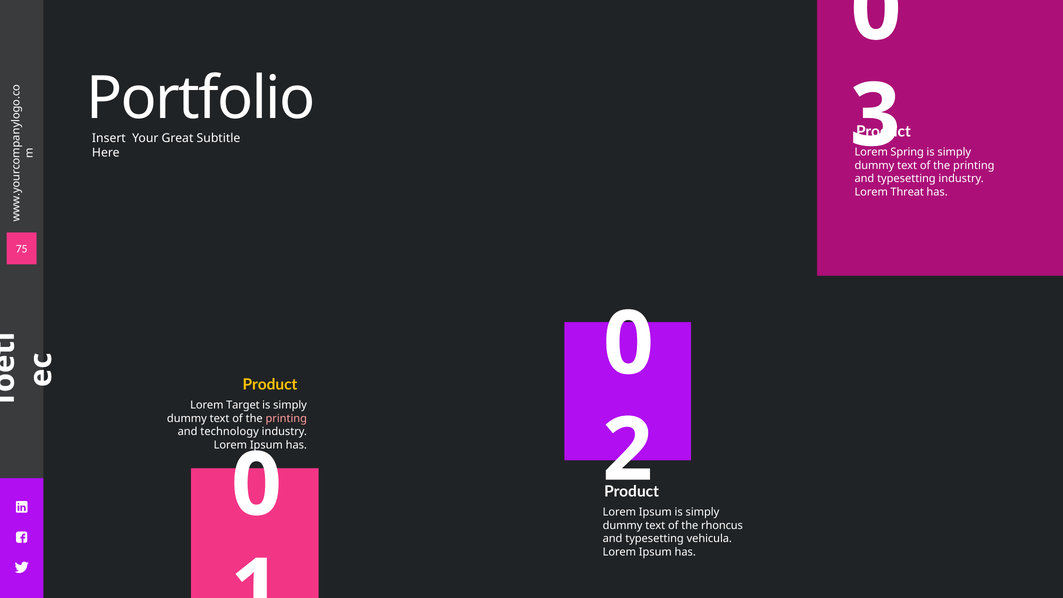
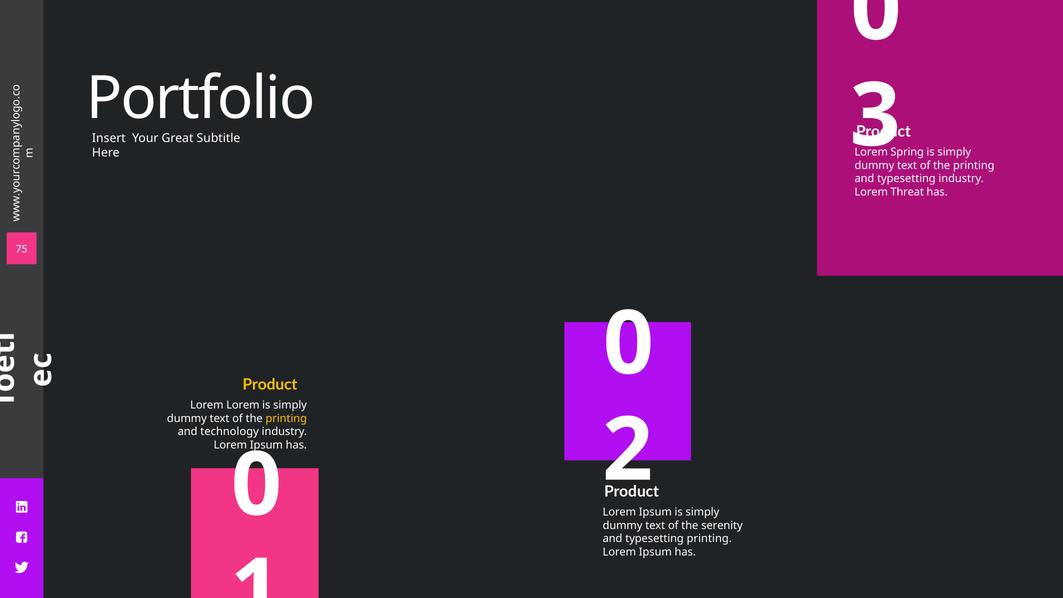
Lorem Target: Target -> Lorem
printing at (286, 418) colour: pink -> yellow
rhoncus: rhoncus -> serenity
typesetting vehicula: vehicula -> printing
